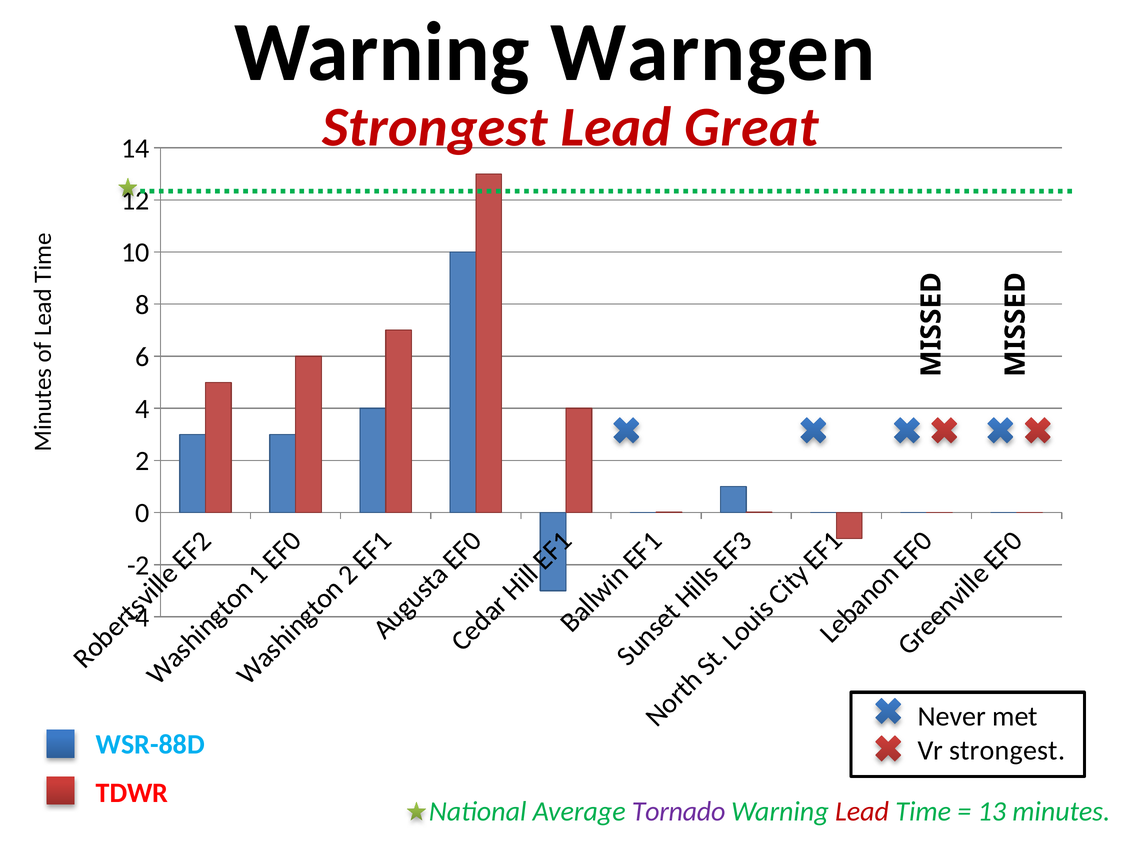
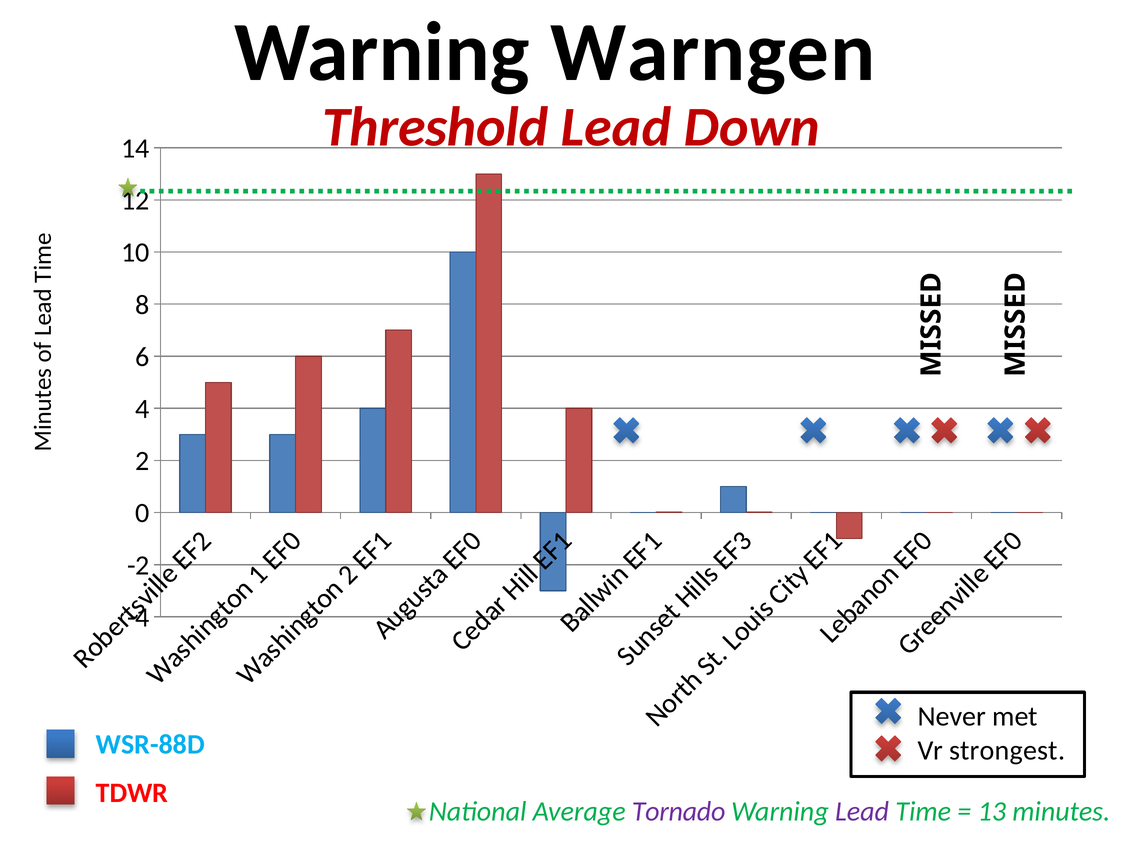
Strongest at (435, 127): Strongest -> Threshold
Great: Great -> Down
Lead at (862, 811) colour: red -> purple
